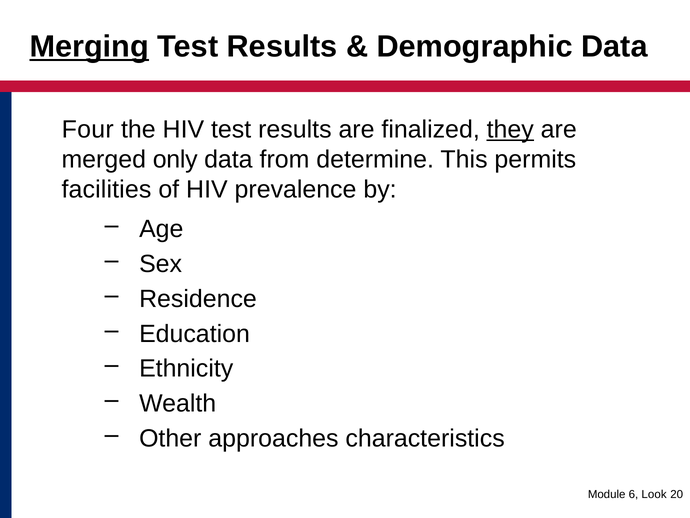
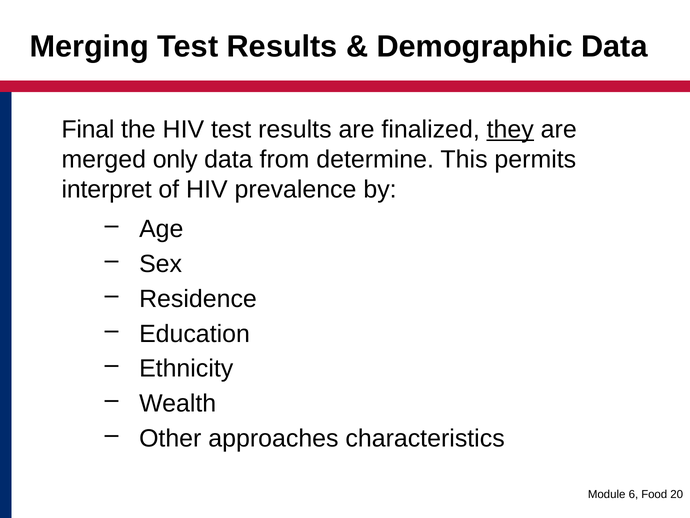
Merging underline: present -> none
Four: Four -> Final
facilities: facilities -> interpret
Look: Look -> Food
